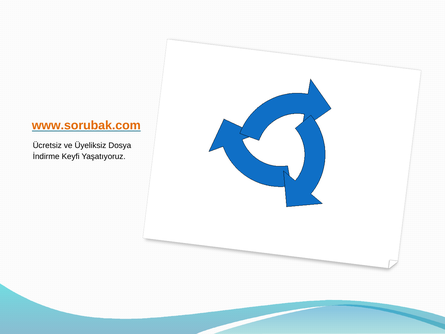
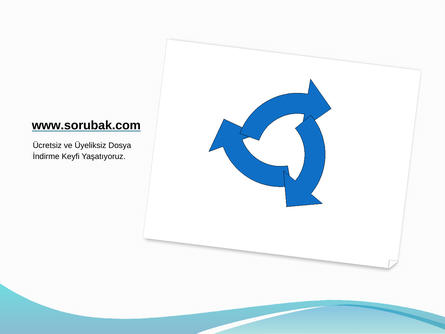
www.sorubak.com colour: orange -> black
